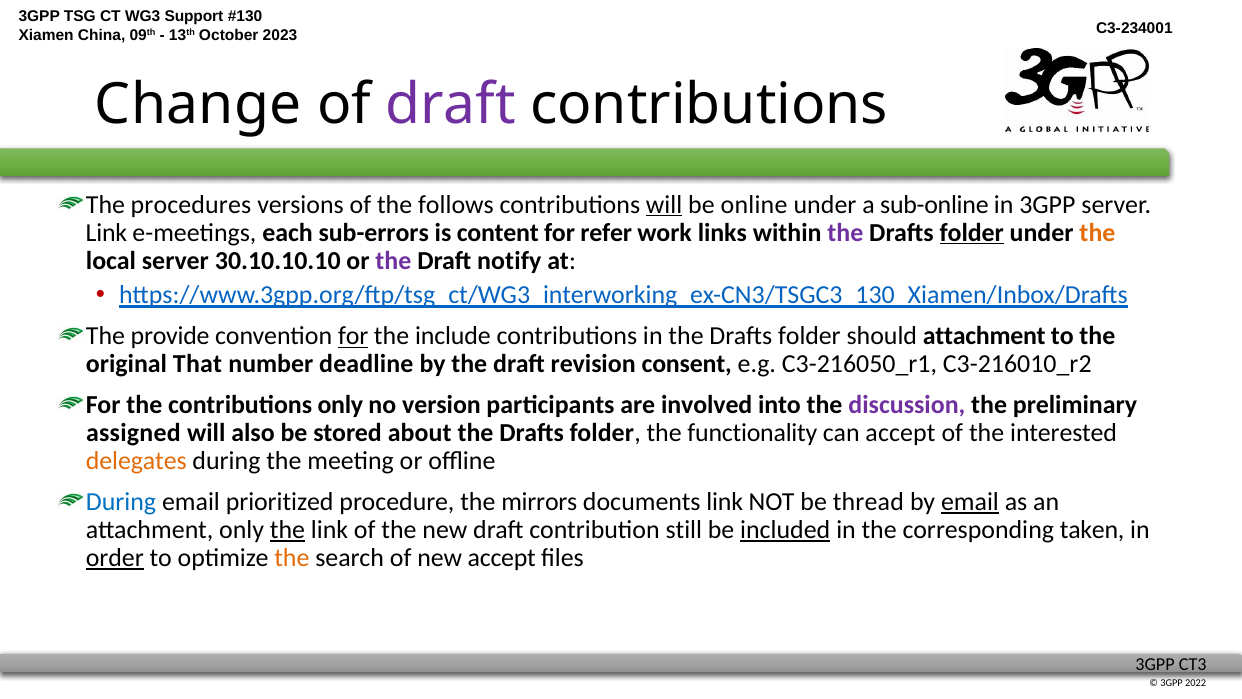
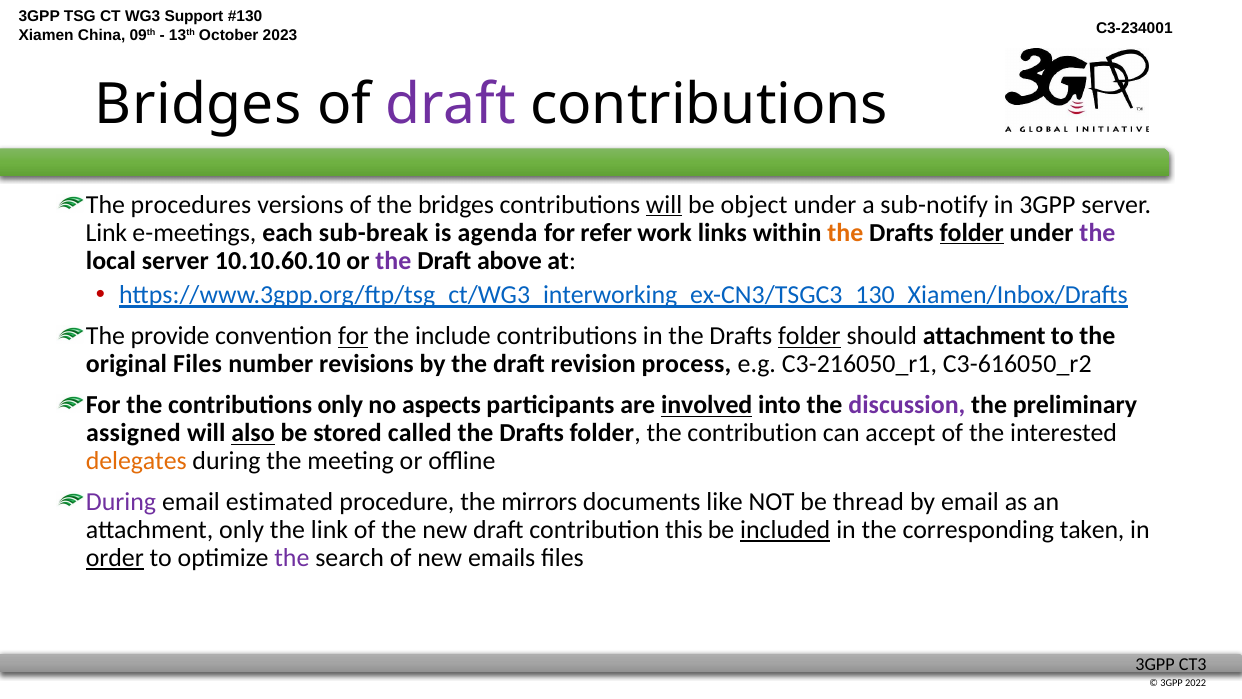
Change at (198, 104): Change -> Bridges
the follows: follows -> bridges
online: online -> object
sub-online: sub-online -> sub-notify
sub-errors: sub-errors -> sub-break
content: content -> agenda
the at (845, 232) colour: purple -> orange
the at (1097, 232) colour: orange -> purple
30.10.10.10: 30.10.10.10 -> 10.10.60.10
notify: notify -> above
folder at (809, 336) underline: none -> present
original That: That -> Files
deadline: deadline -> revisions
consent: consent -> process
C3-216010_r2: C3-216010_r2 -> C3-616050_r2
version: version -> aspects
involved underline: none -> present
also underline: none -> present
about: about -> called
the functionality: functionality -> contribution
During at (121, 502) colour: blue -> purple
prioritized: prioritized -> estimated
documents link: link -> like
email at (970, 502) underline: present -> none
the at (287, 530) underline: present -> none
still: still -> this
the at (292, 558) colour: orange -> purple
new accept: accept -> emails
